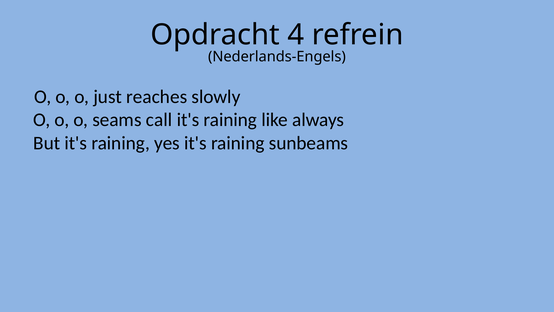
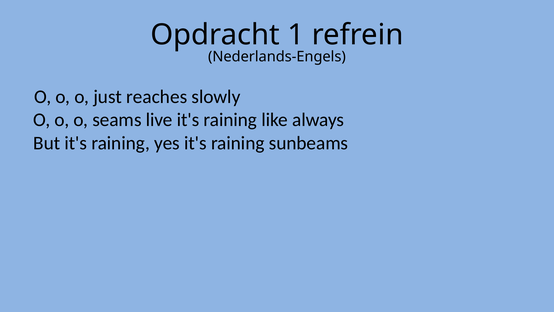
4: 4 -> 1
call: call -> live
